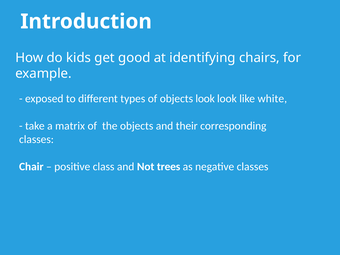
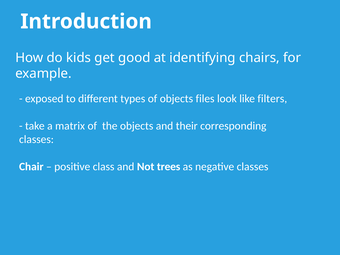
objects look: look -> files
white: white -> filters
